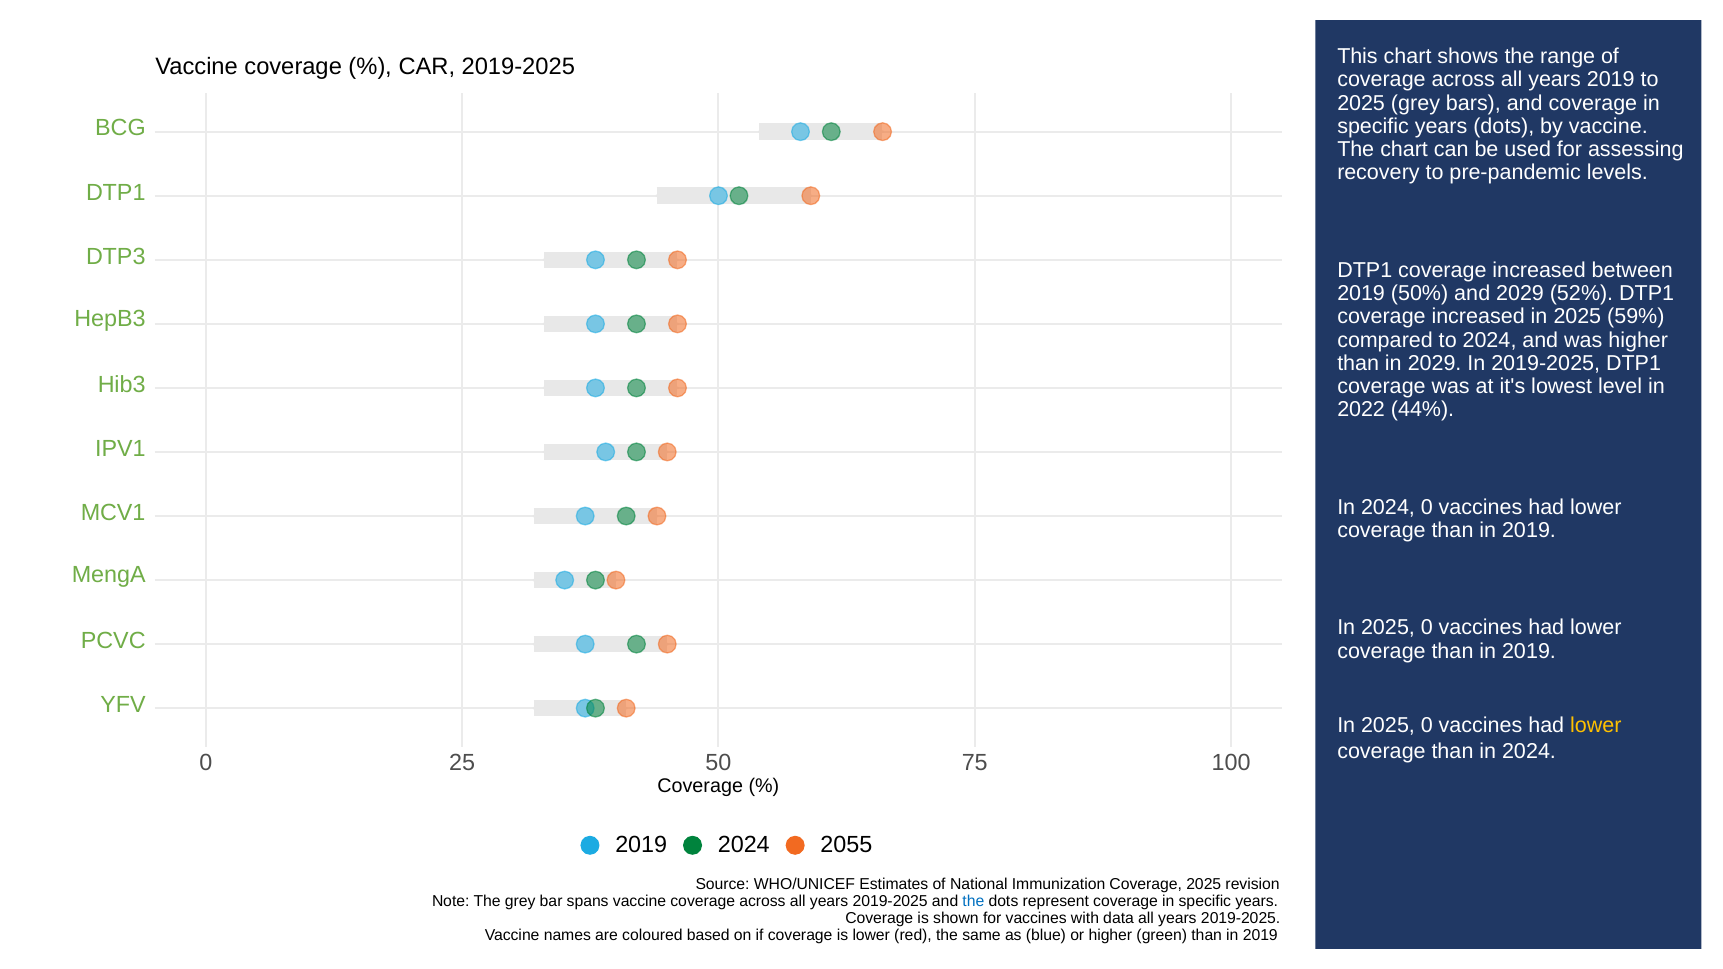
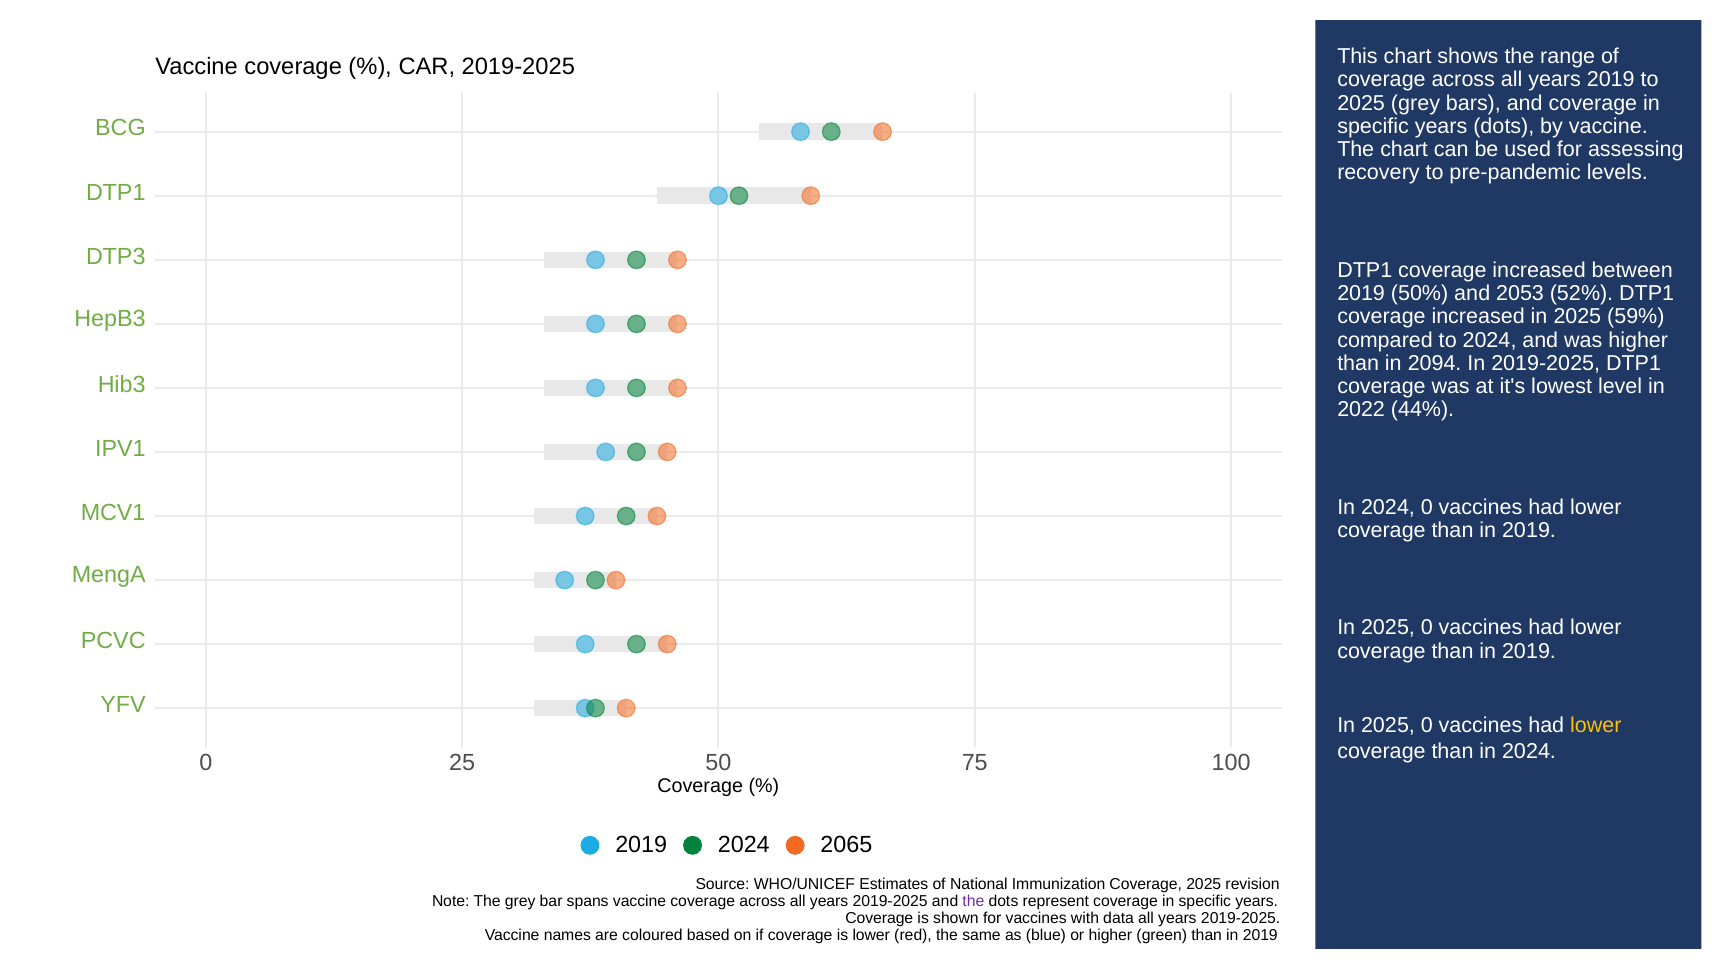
and 2029: 2029 -> 2053
in 2029: 2029 -> 2094
2055: 2055 -> 2065
the at (973, 901) colour: blue -> purple
